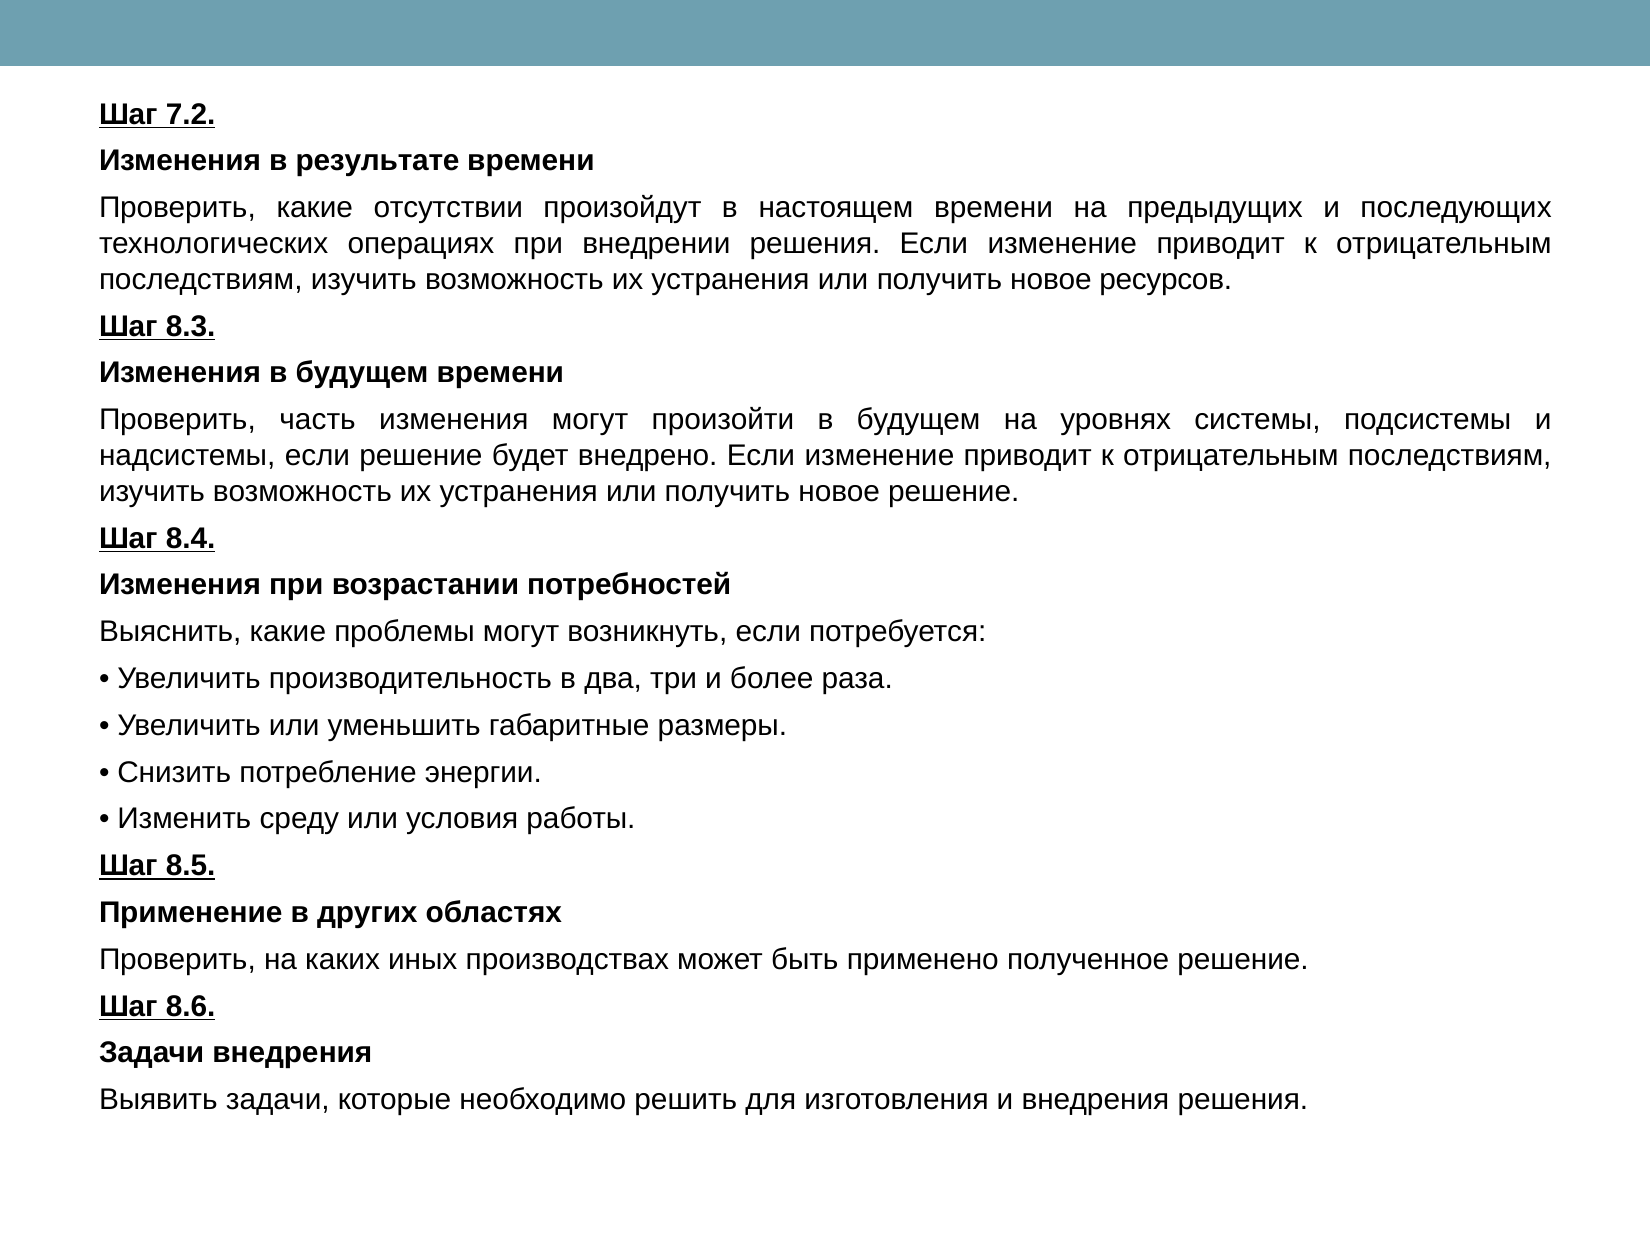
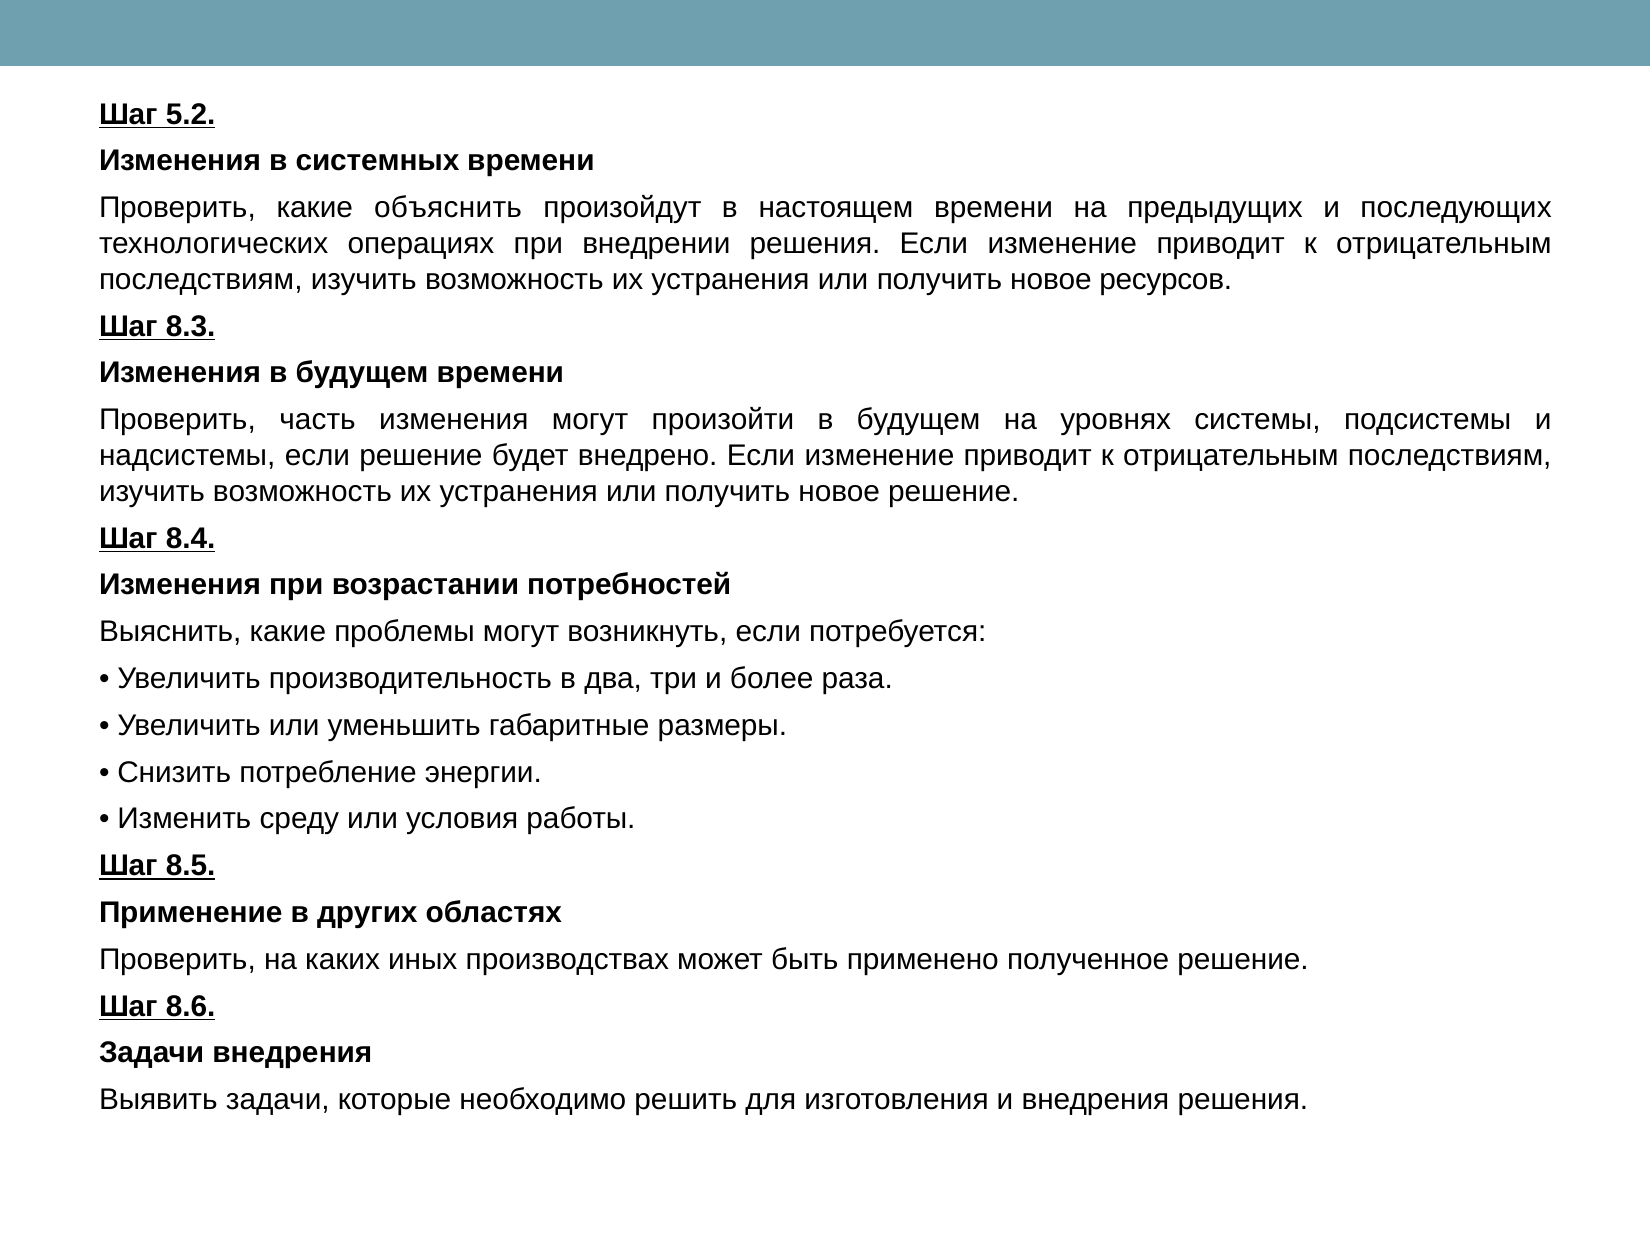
7.2: 7.2 -> 5.2
результате: результате -> системных
отсутствии: отсутствии -> объяснить
